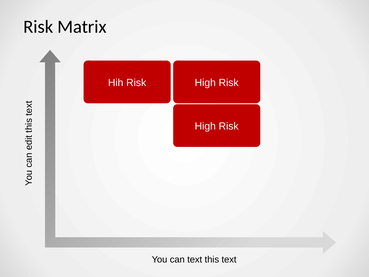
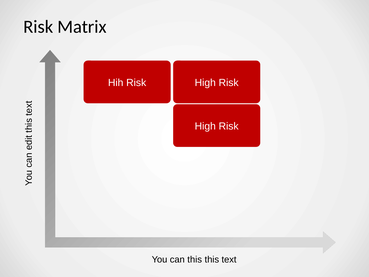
can text: text -> this
